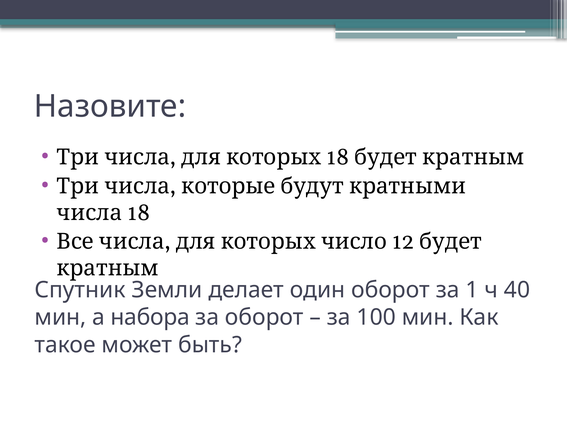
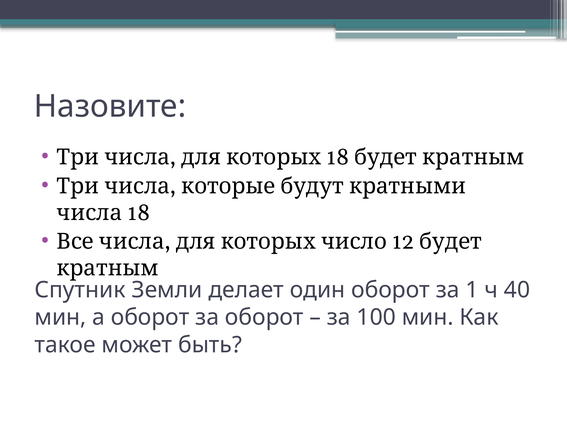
а набора: набора -> оборот
